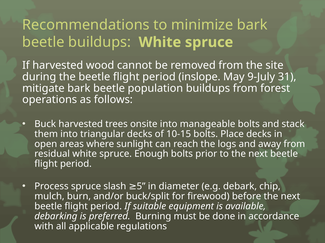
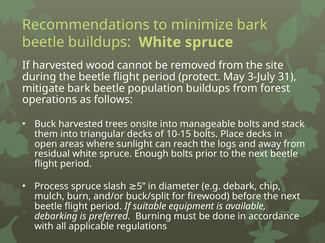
inslope: inslope -> protect
9-July: 9-July -> 3-July
